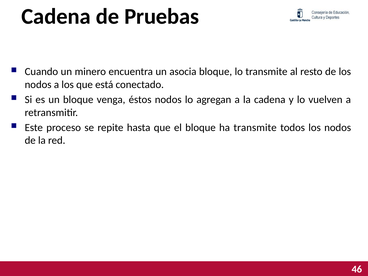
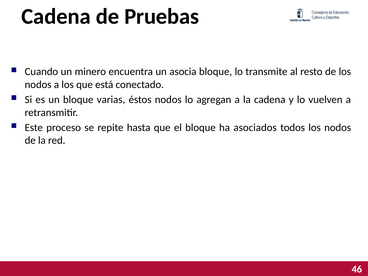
venga: venga -> varias
ha transmite: transmite -> asociados
